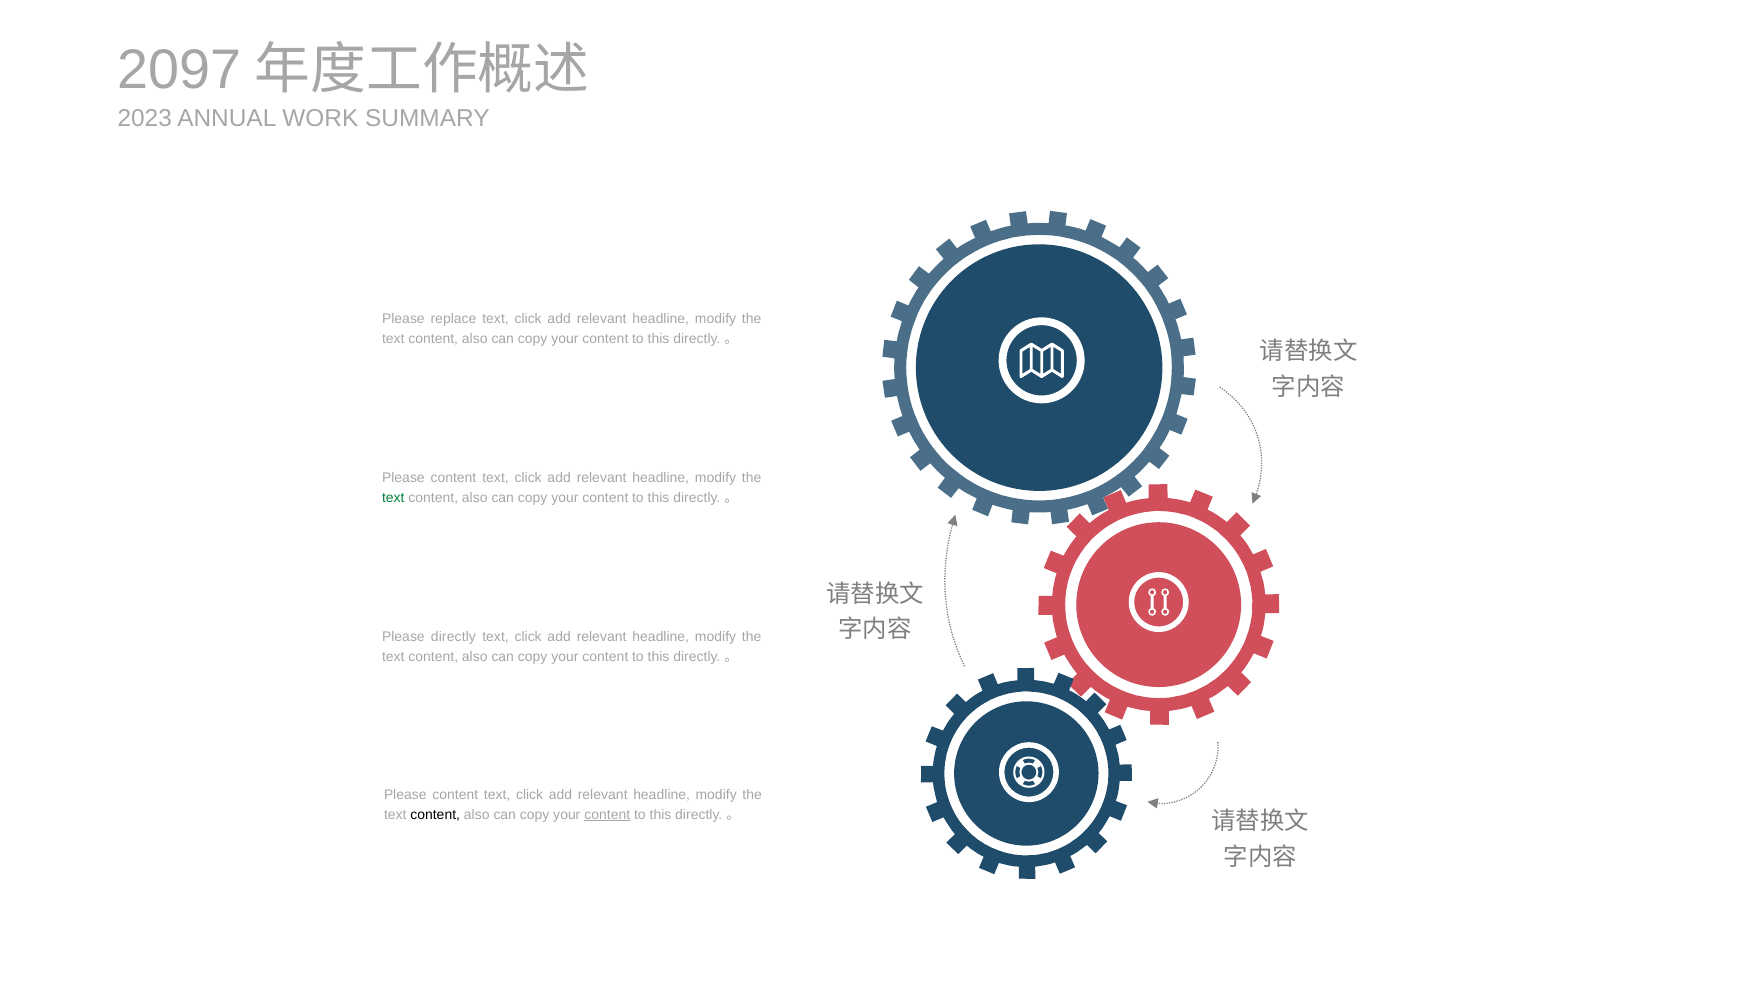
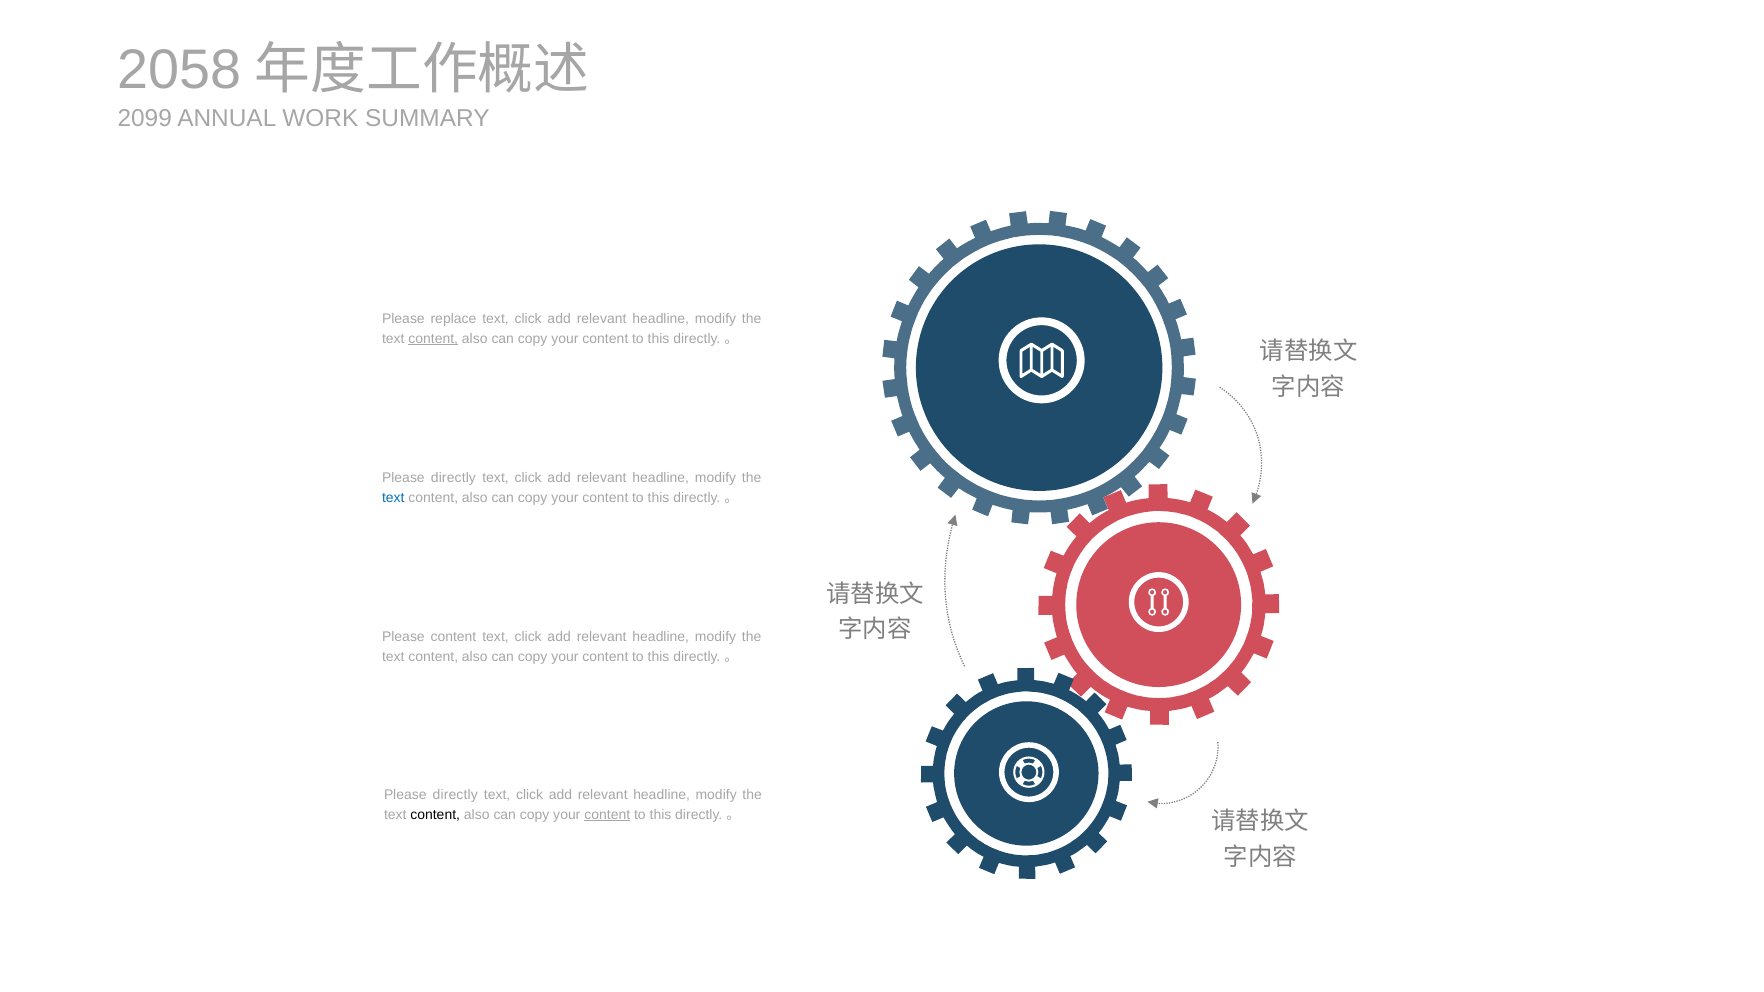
2097: 2097 -> 2058
2023: 2023 -> 2099
content at (433, 339) underline: none -> present
content at (453, 478): content -> directly
text at (393, 498) colour: green -> blue
Please directly: directly -> content
content at (455, 795): content -> directly
